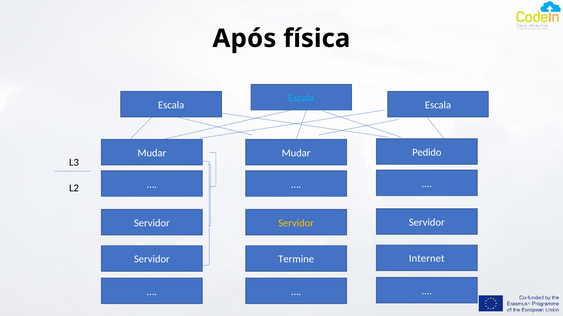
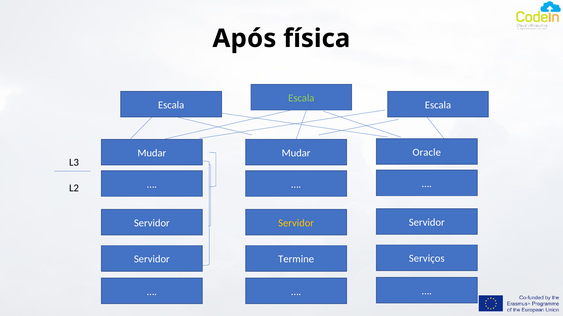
Escala at (301, 98) colour: light blue -> light green
Pedido: Pedido -> Oracle
Internet: Internet -> Serviços
